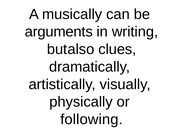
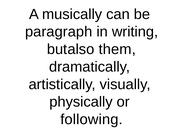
arguments: arguments -> paragraph
clues: clues -> them
